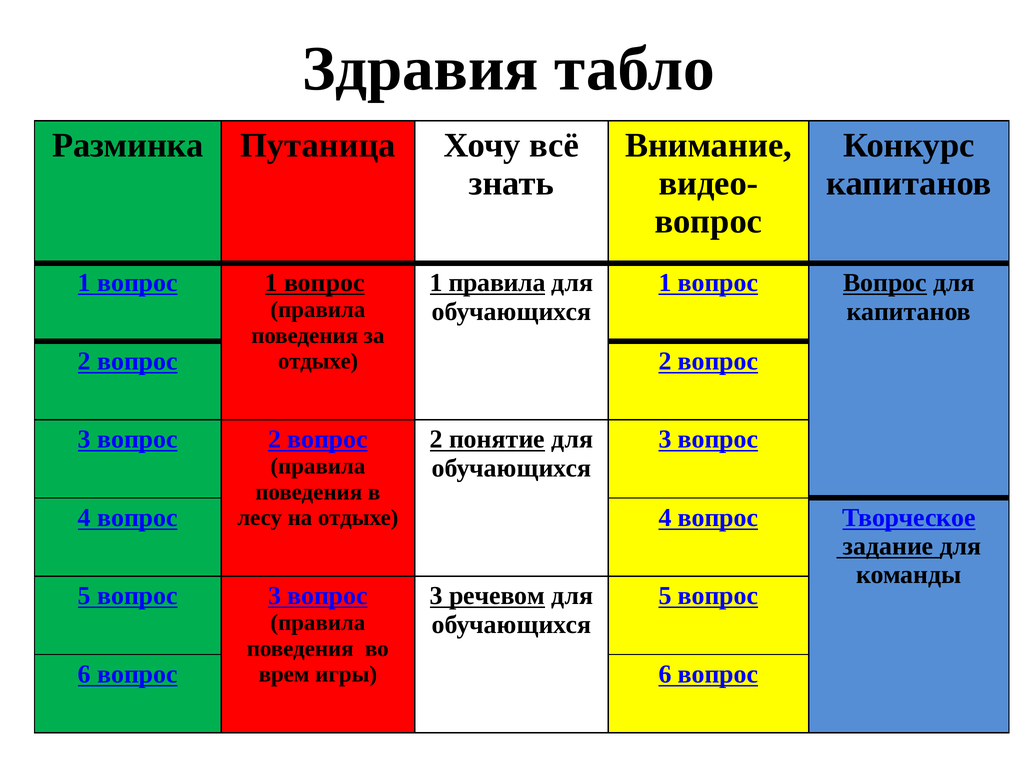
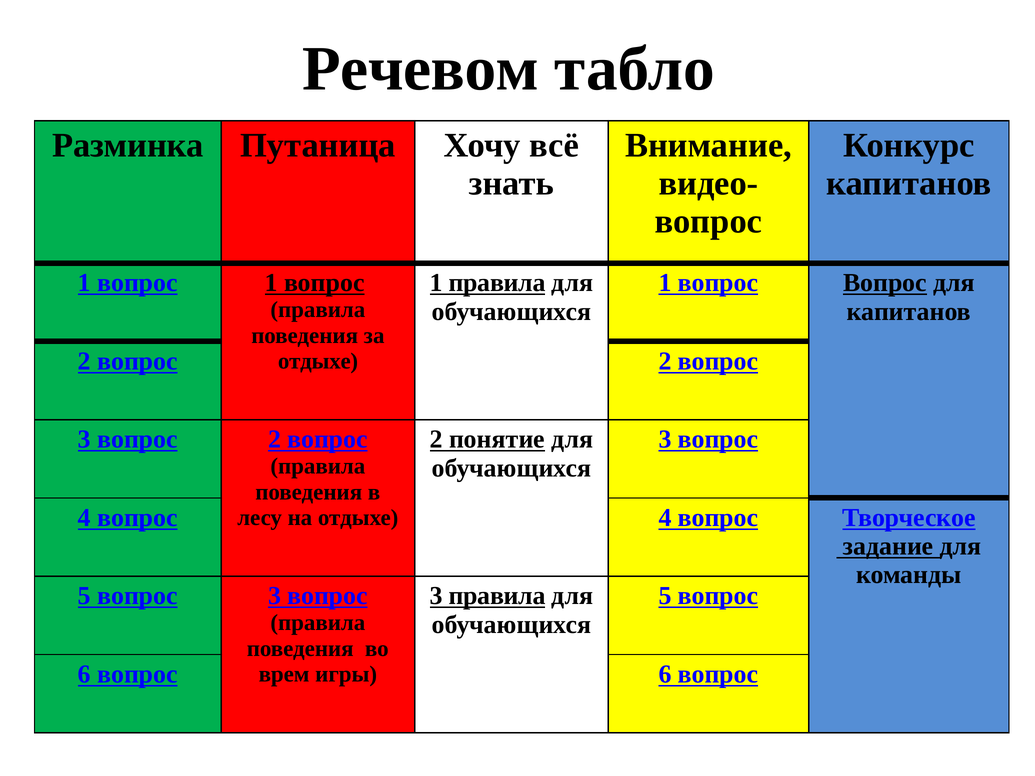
Здравия: Здравия -> Речевом
3 речевом: речевом -> правила
